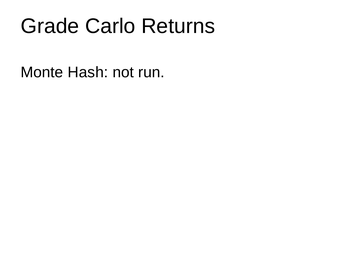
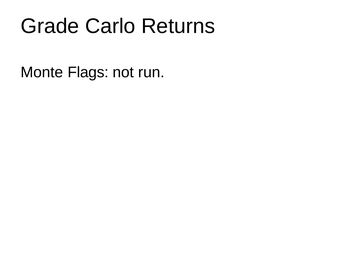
Hash: Hash -> Flags
